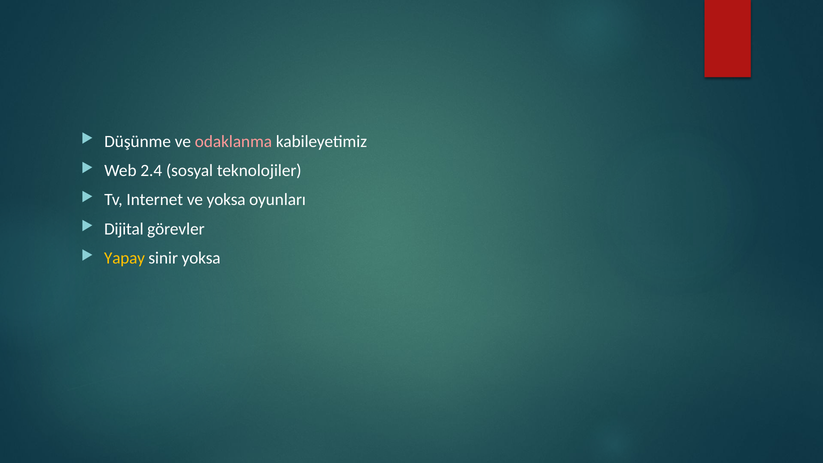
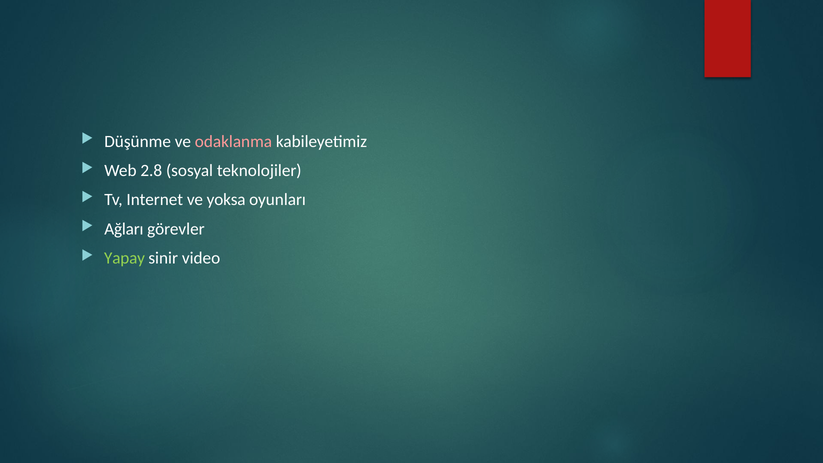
2.4: 2.4 -> 2.8
Dijital: Dijital -> Ağları
Yapay colour: yellow -> light green
sinir yoksa: yoksa -> video
